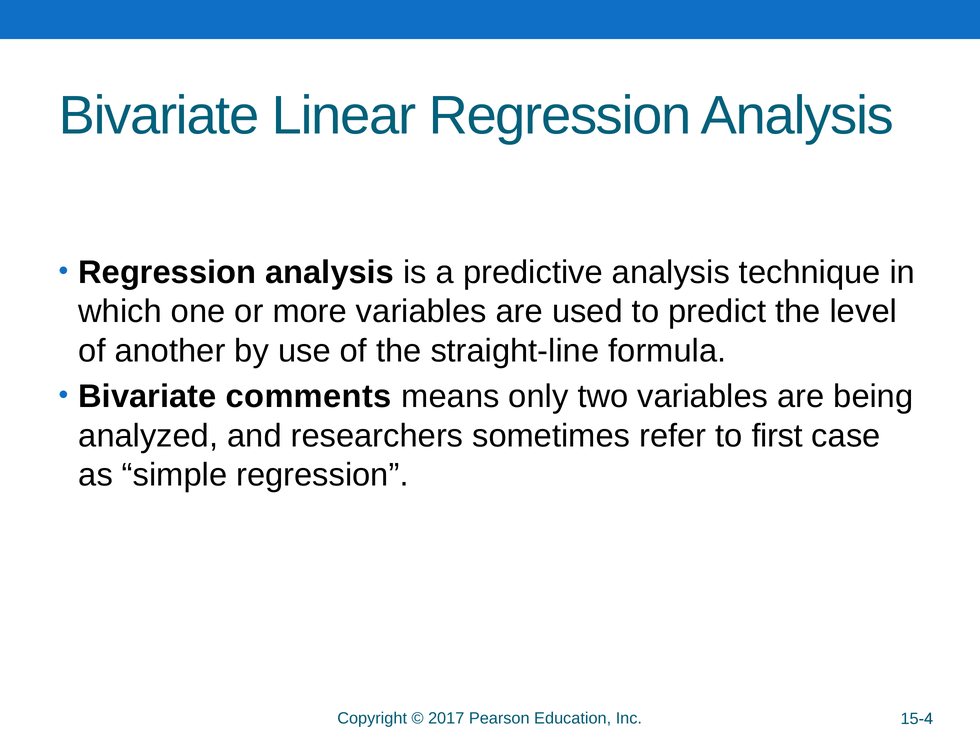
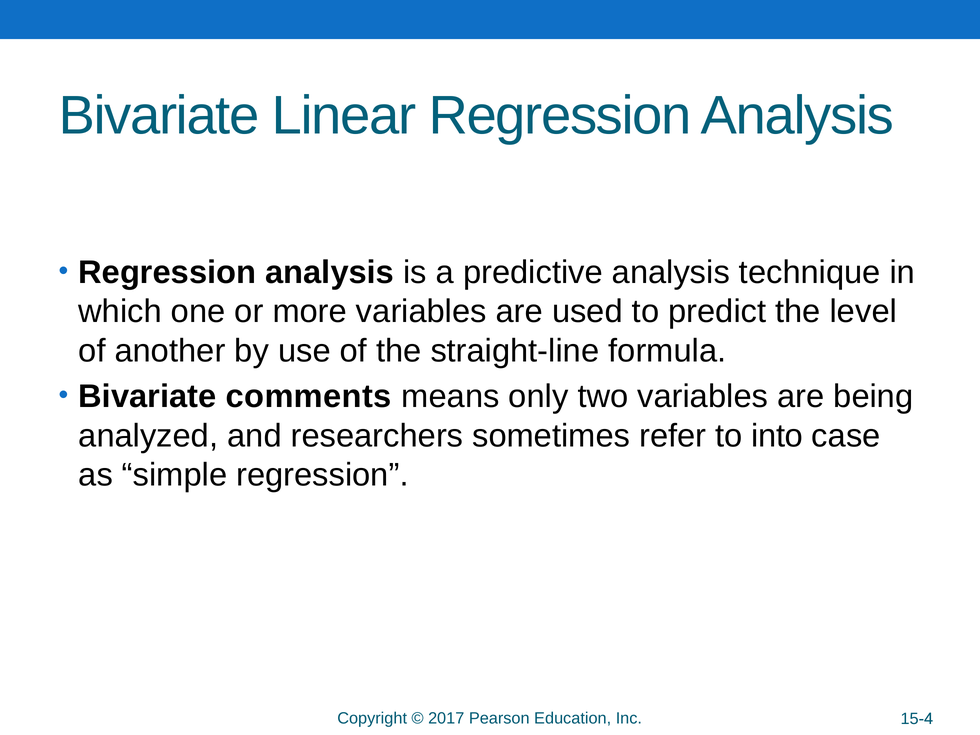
first: first -> into
